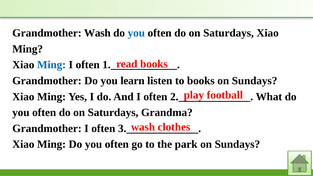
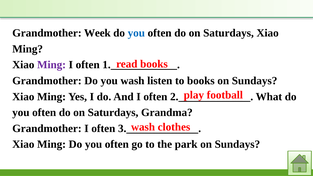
Grandmother Wash: Wash -> Week
Ming at (52, 65) colour: blue -> purple
you learn: learn -> wash
